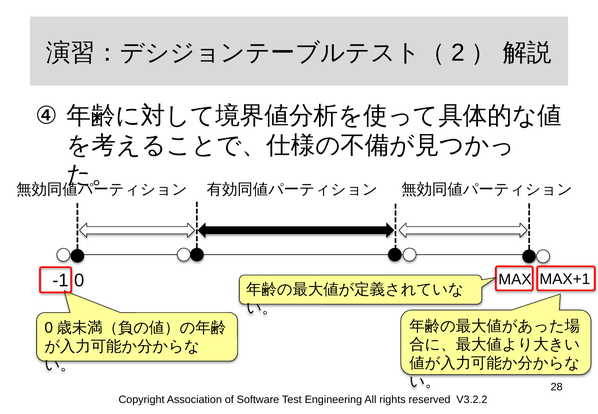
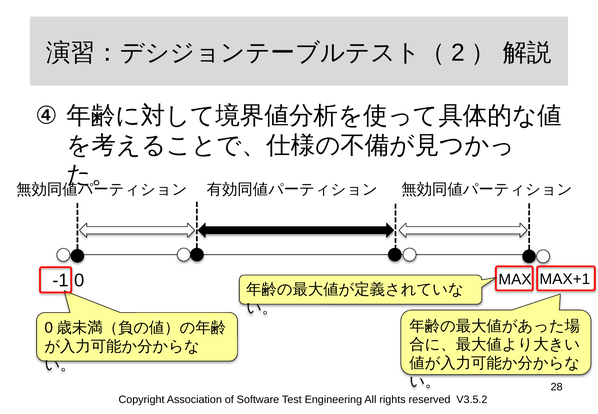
V3.2.2: V3.2.2 -> V3.5.2
